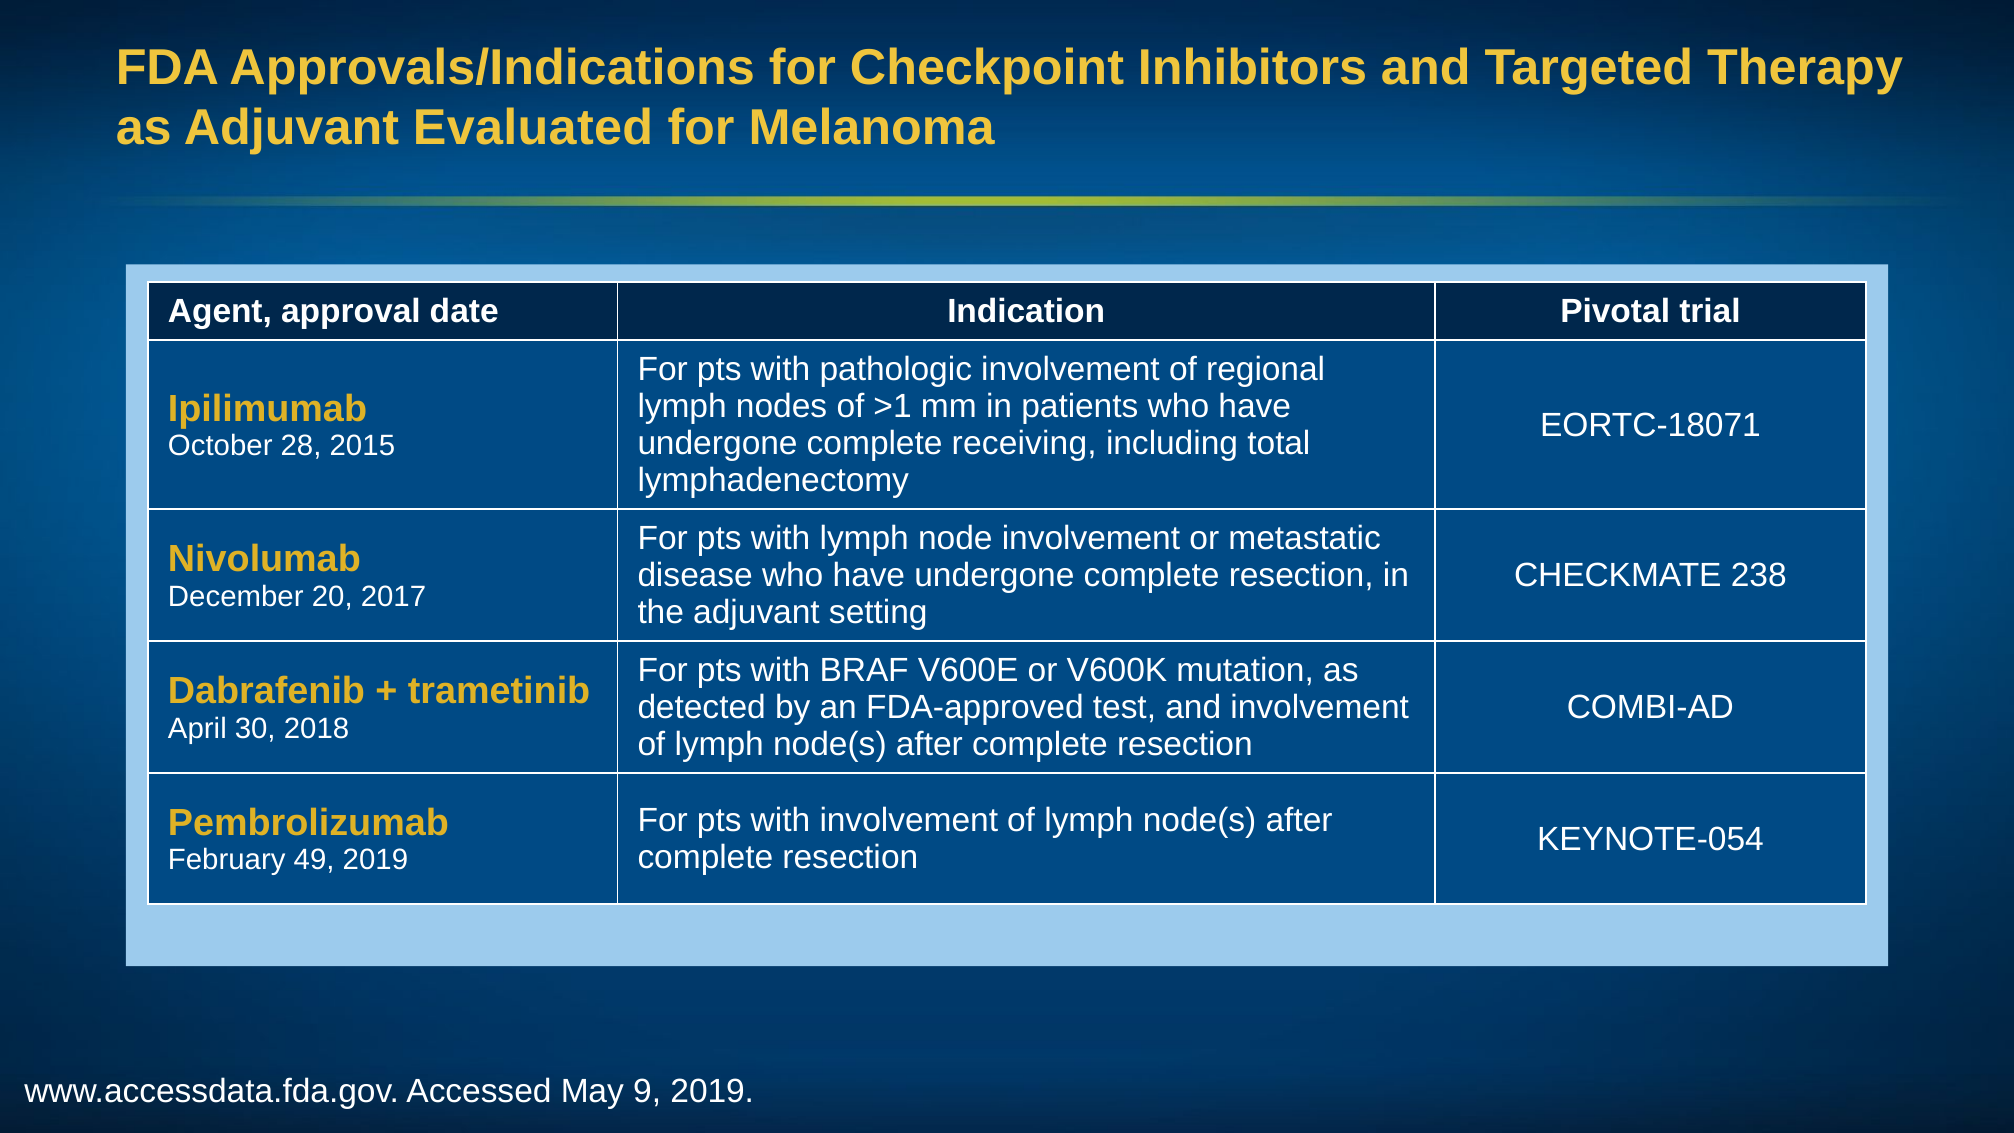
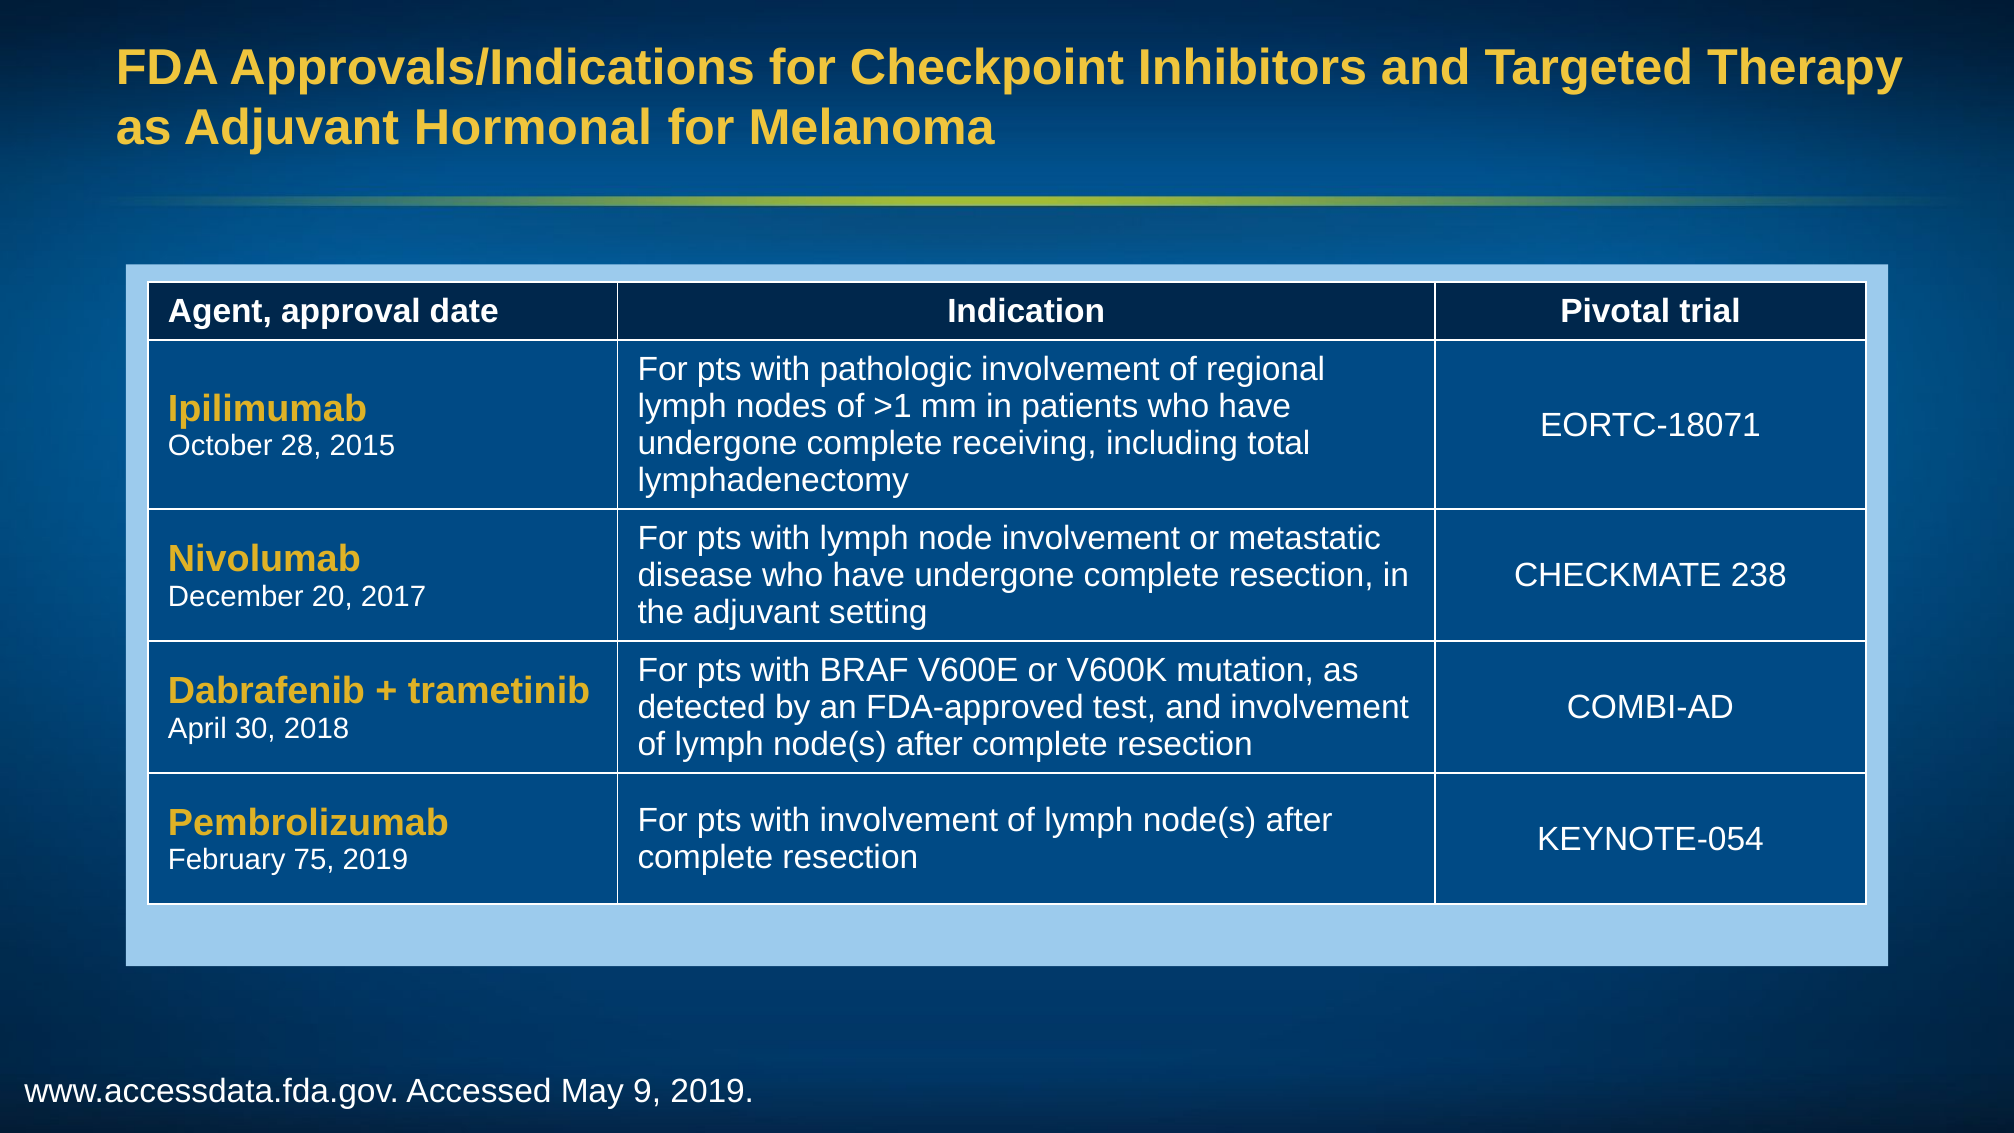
Evaluated: Evaluated -> Hormonal
49: 49 -> 75
